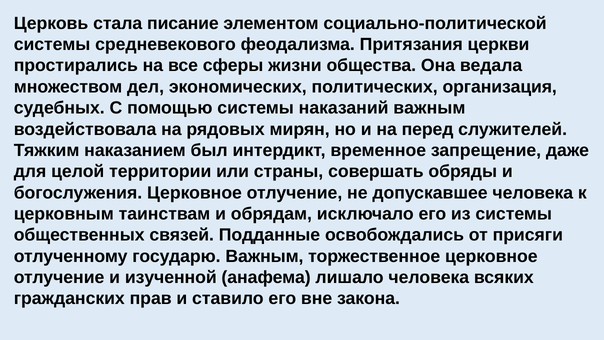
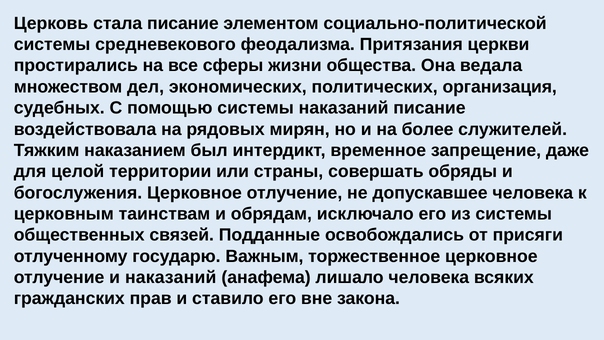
наказаний важным: важным -> писание
перед: перед -> более
и изученной: изученной -> наказаний
